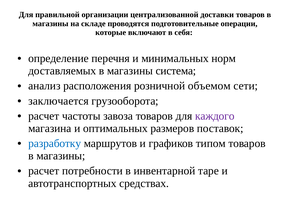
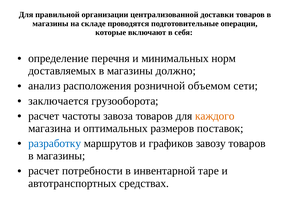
система: система -> должно
каждого colour: purple -> orange
типом: типом -> завозу
